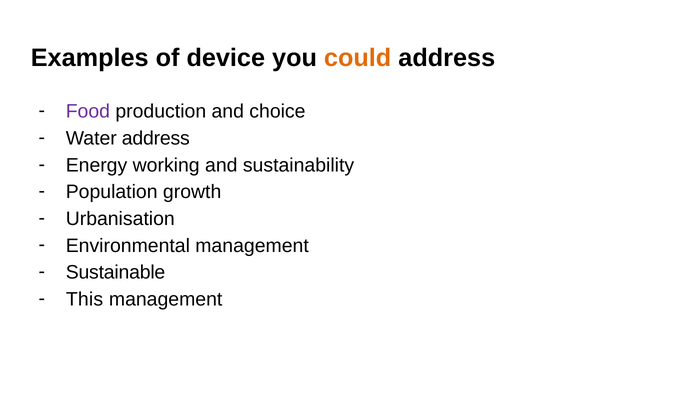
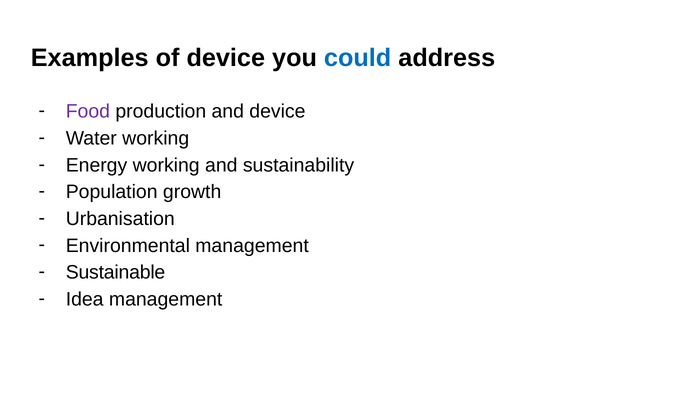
could colour: orange -> blue
and choice: choice -> device
Water address: address -> working
This: This -> Idea
